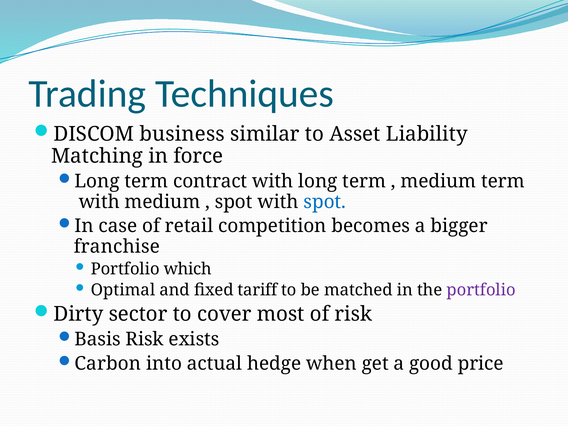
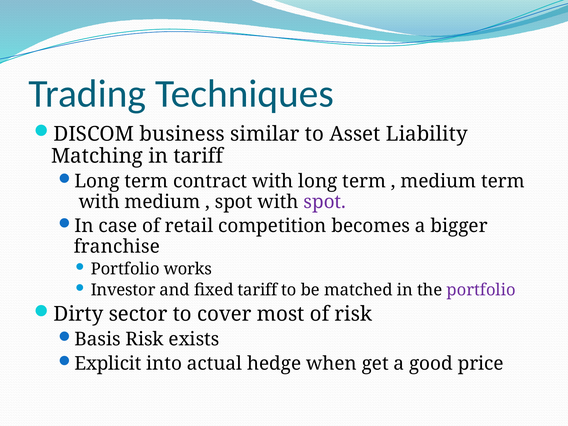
in force: force -> tariff
spot at (325, 202) colour: blue -> purple
which: which -> works
Optimal: Optimal -> Investor
Carbon: Carbon -> Explicit
